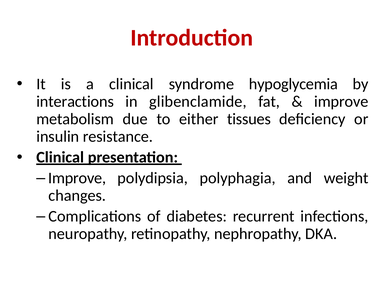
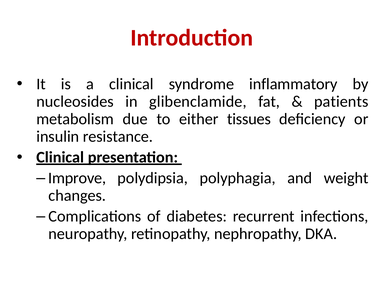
hypoglycemia: hypoglycemia -> inflammatory
interactions: interactions -> nucleosides
improve at (341, 101): improve -> patients
